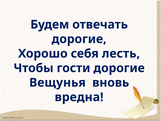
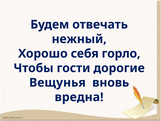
дорогие at (79, 39): дорогие -> нежный
лесть: лесть -> горло
